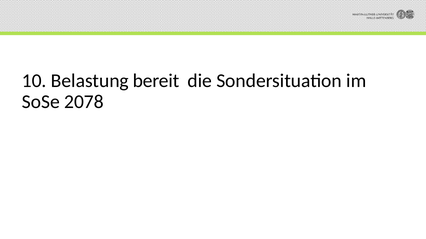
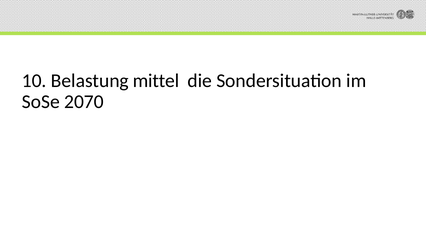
bereit: bereit -> mittel
2078: 2078 -> 2070
